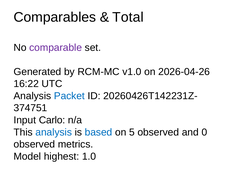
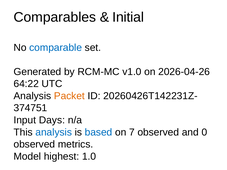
Total: Total -> Initial
comparable colour: purple -> blue
16:22: 16:22 -> 64:22
Packet colour: blue -> orange
Carlo: Carlo -> Days
5: 5 -> 7
